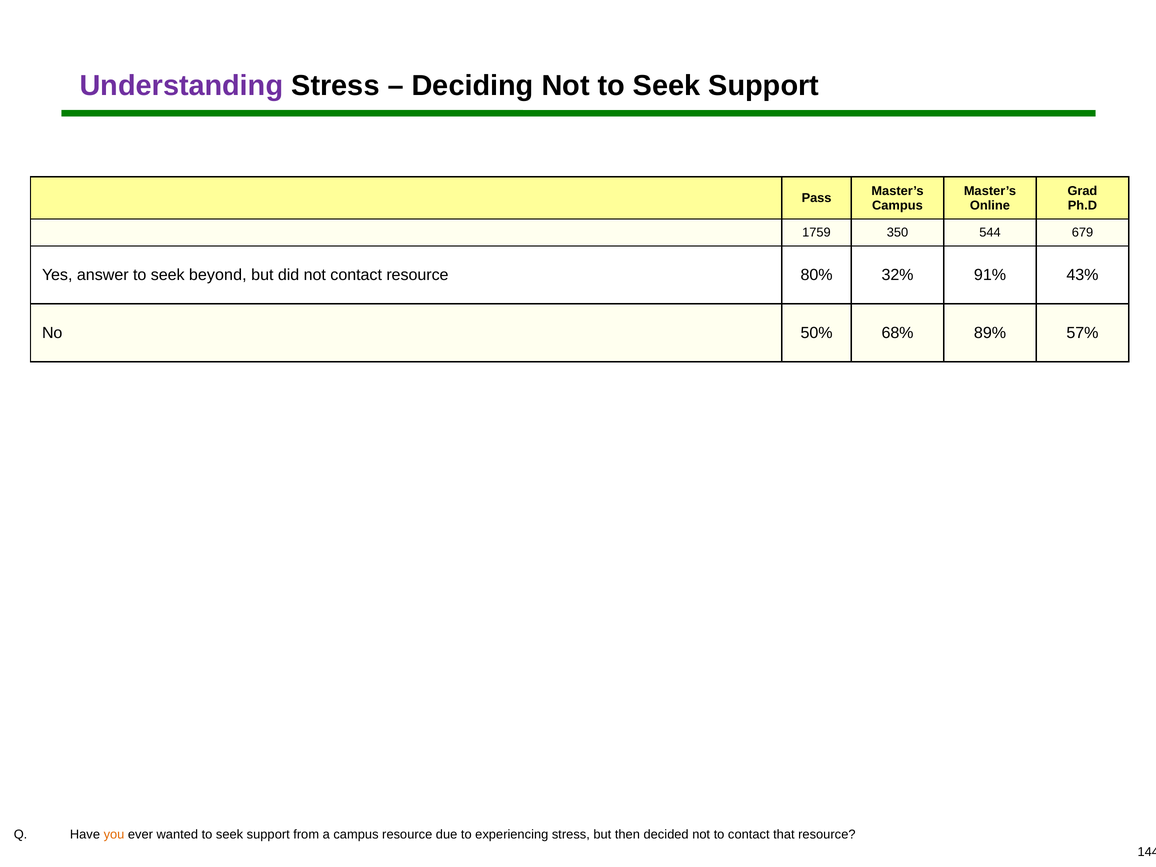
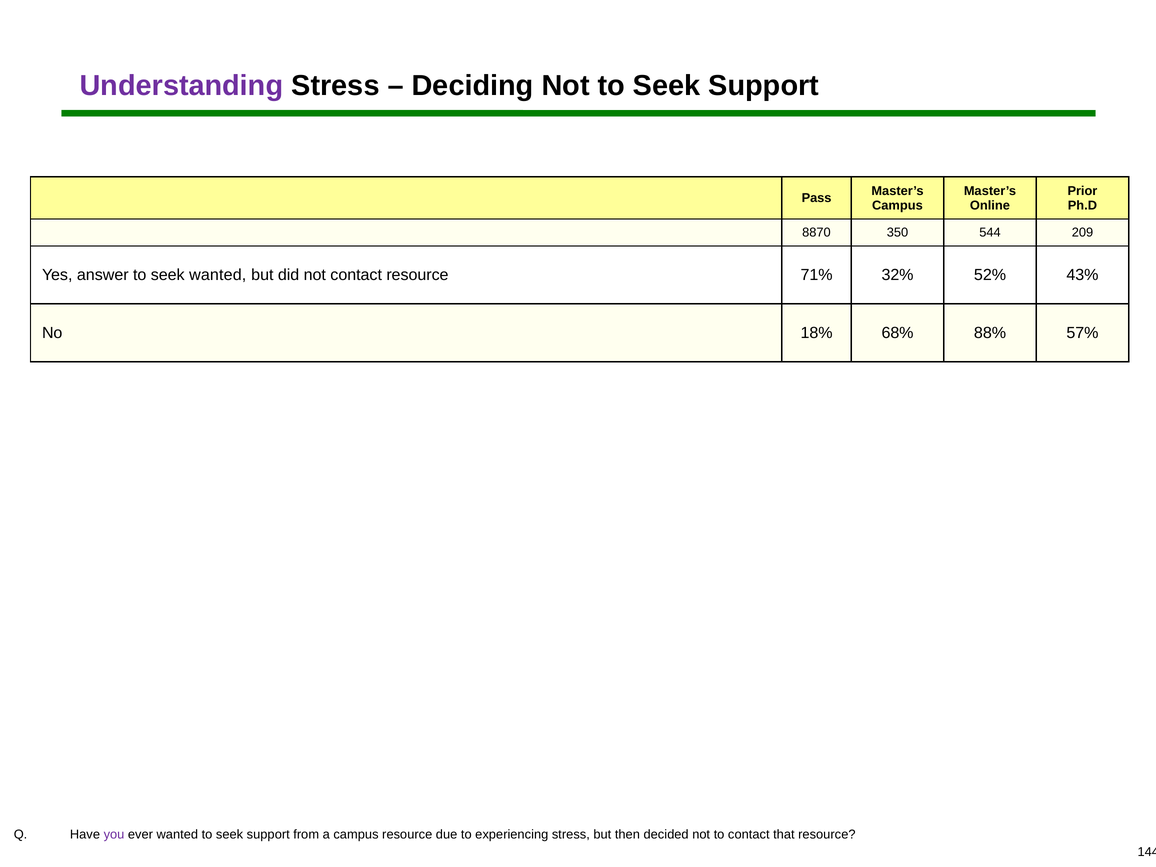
Grad: Grad -> Prior
1759: 1759 -> 8870
679: 679 -> 209
seek beyond: beyond -> wanted
80%: 80% -> 71%
91%: 91% -> 52%
50%: 50% -> 18%
89%: 89% -> 88%
you colour: orange -> purple
